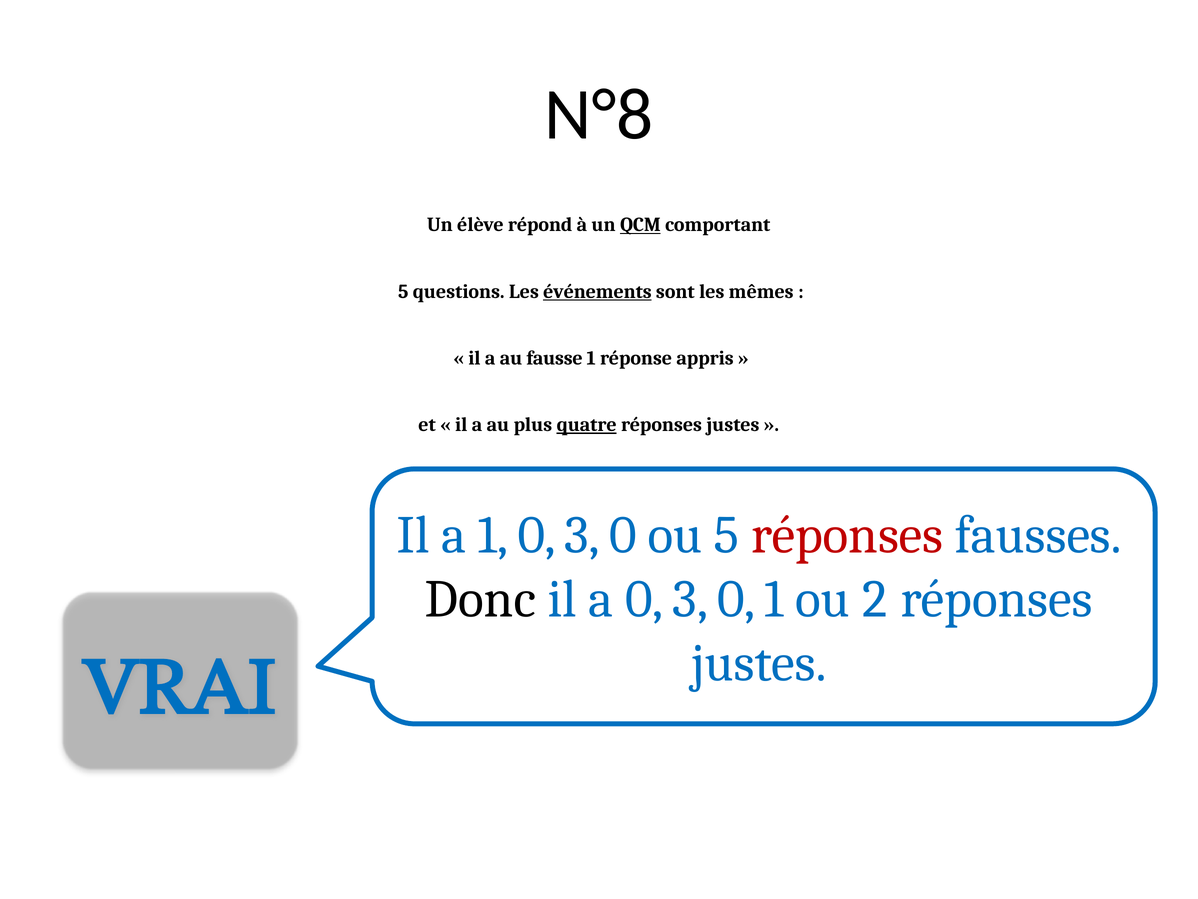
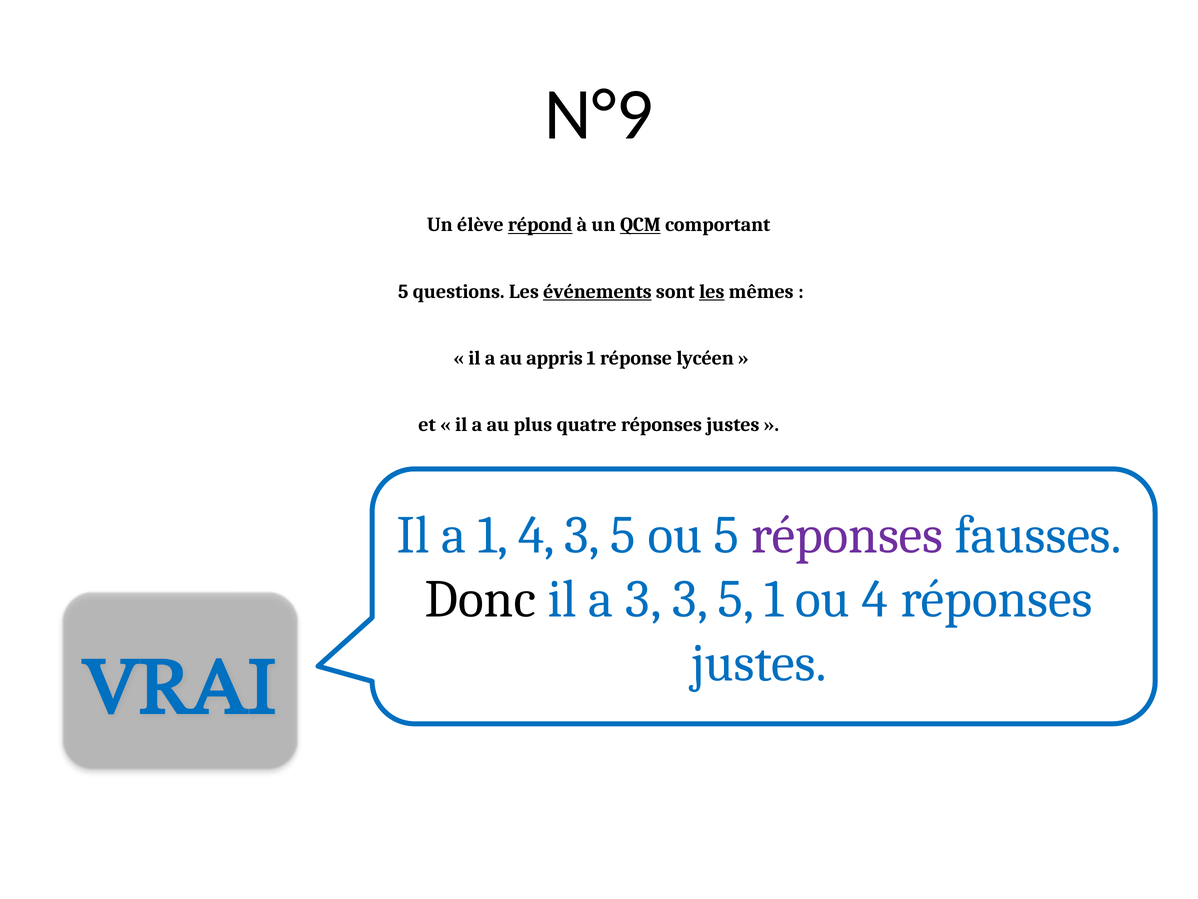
N°8: N°8 -> N°9
répond underline: none -> present
les at (712, 291) underline: none -> present
fausse: fausse -> appris
appris: appris -> lycéen
quatre underline: present -> none
1 0: 0 -> 4
0 at (623, 535): 0 -> 5
réponses at (847, 535) colour: red -> purple
a 0: 0 -> 3
0 at (736, 599): 0 -> 5
ou 2: 2 -> 4
